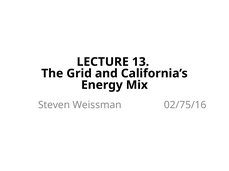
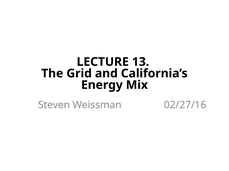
02/75/16: 02/75/16 -> 02/27/16
